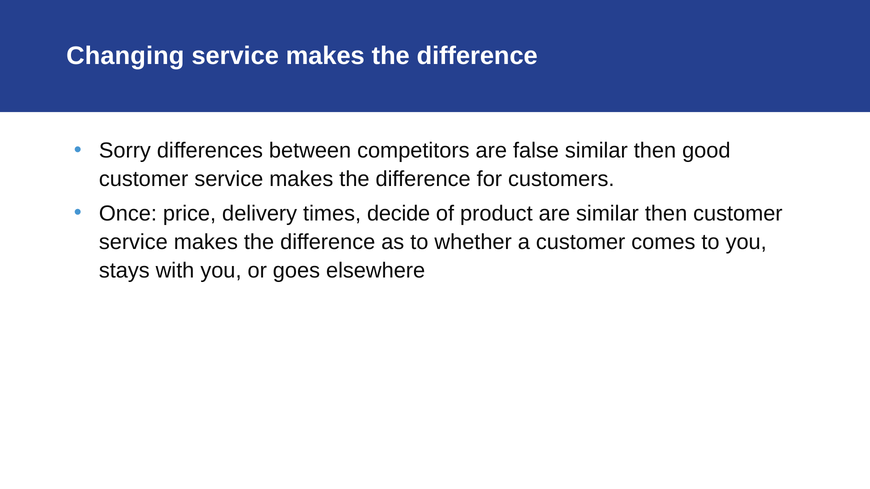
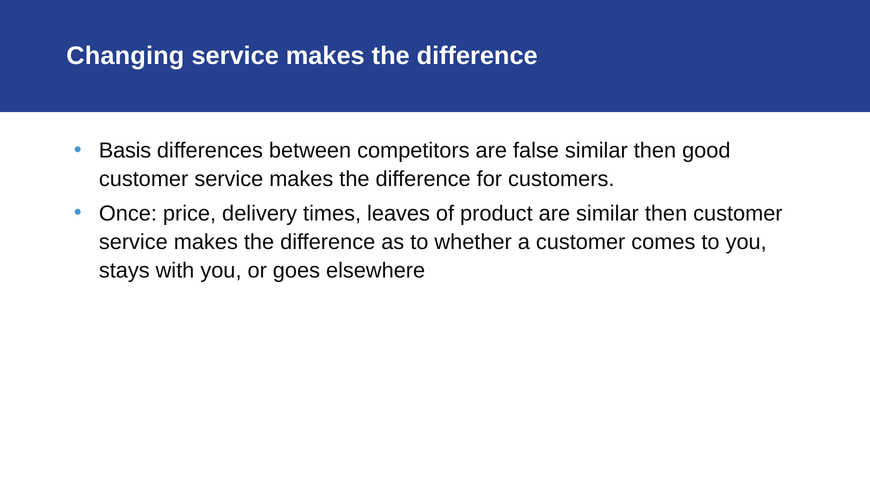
Sorry: Sorry -> Basis
decide: decide -> leaves
